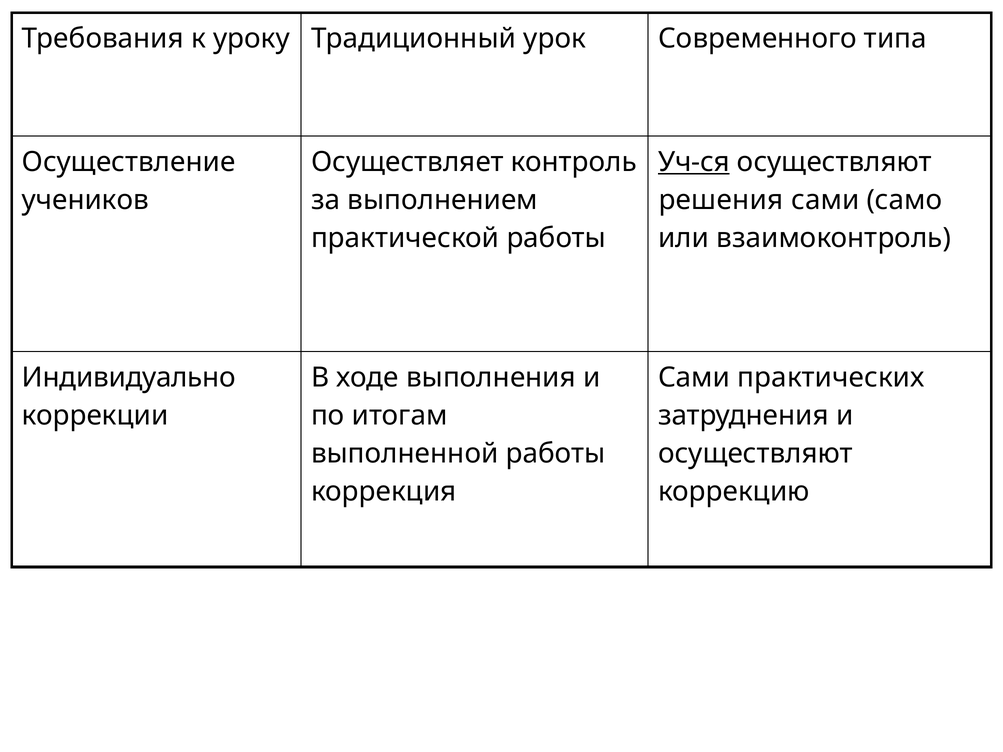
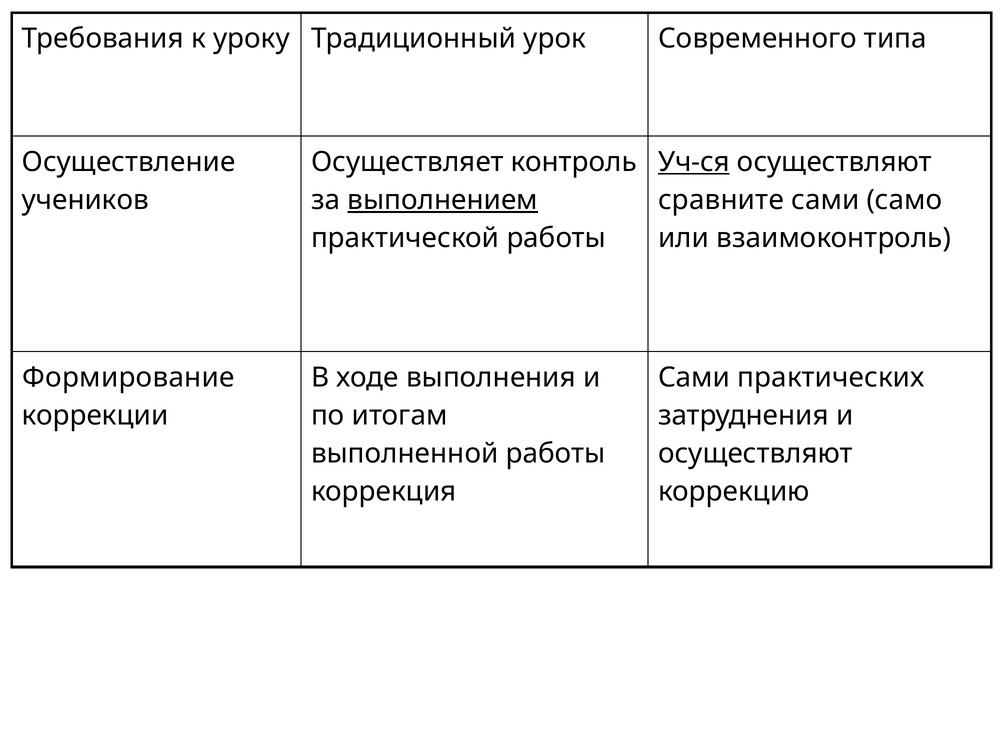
выполнением underline: none -> present
решения: решения -> сравните
Индивидуально: Индивидуально -> Формирование
